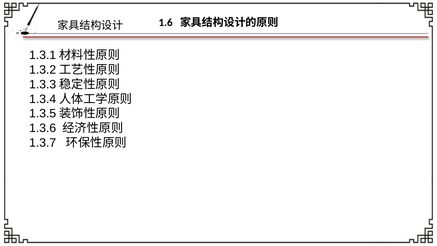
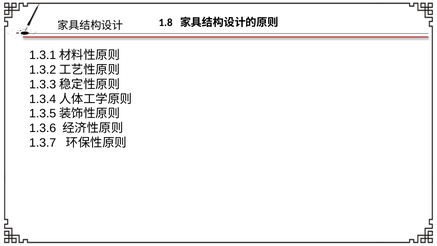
1.6: 1.6 -> 1.8
